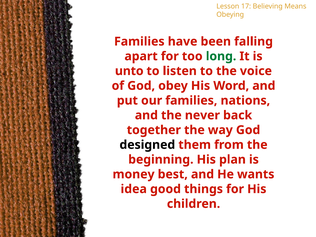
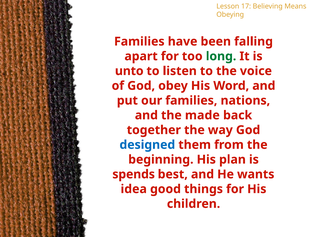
never: never -> made
designed colour: black -> blue
money: money -> spends
